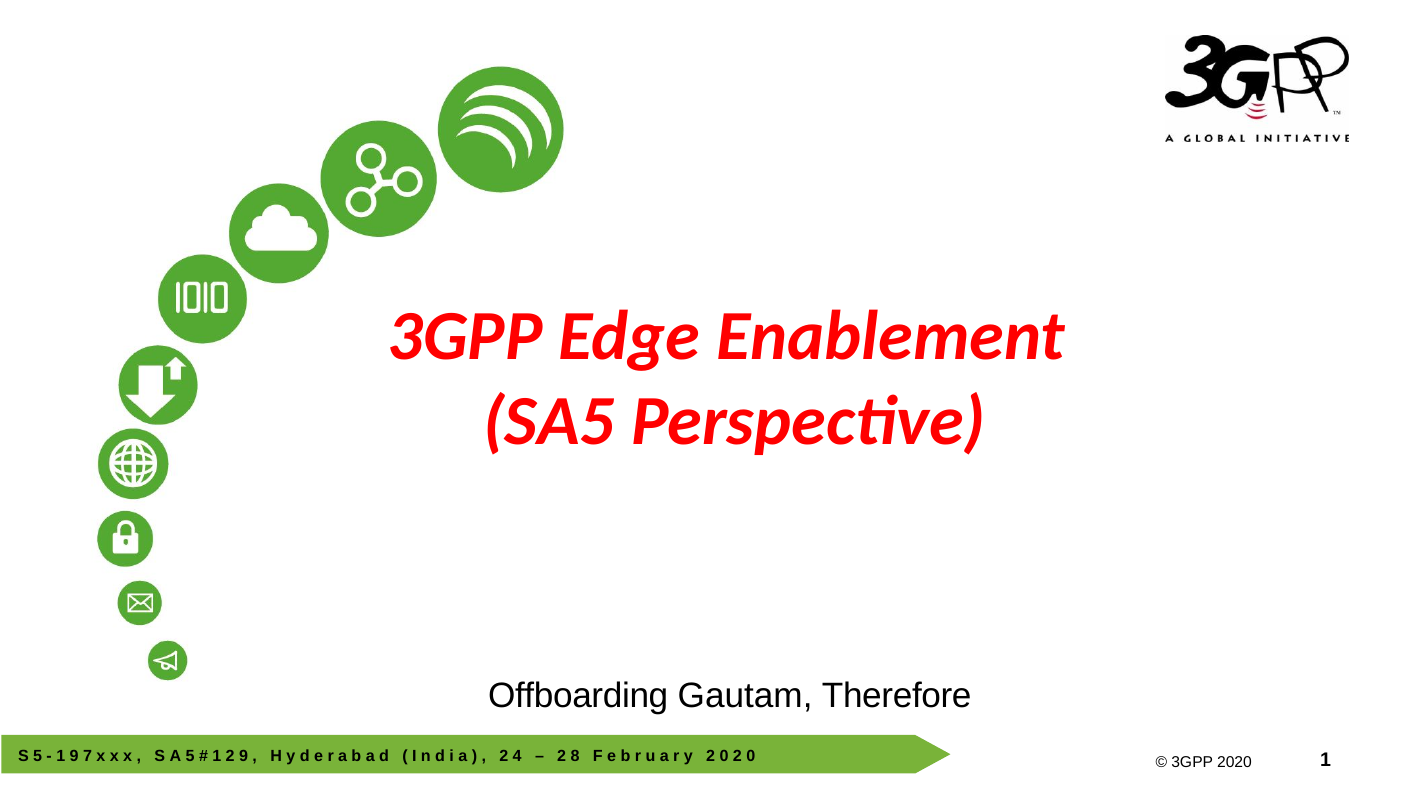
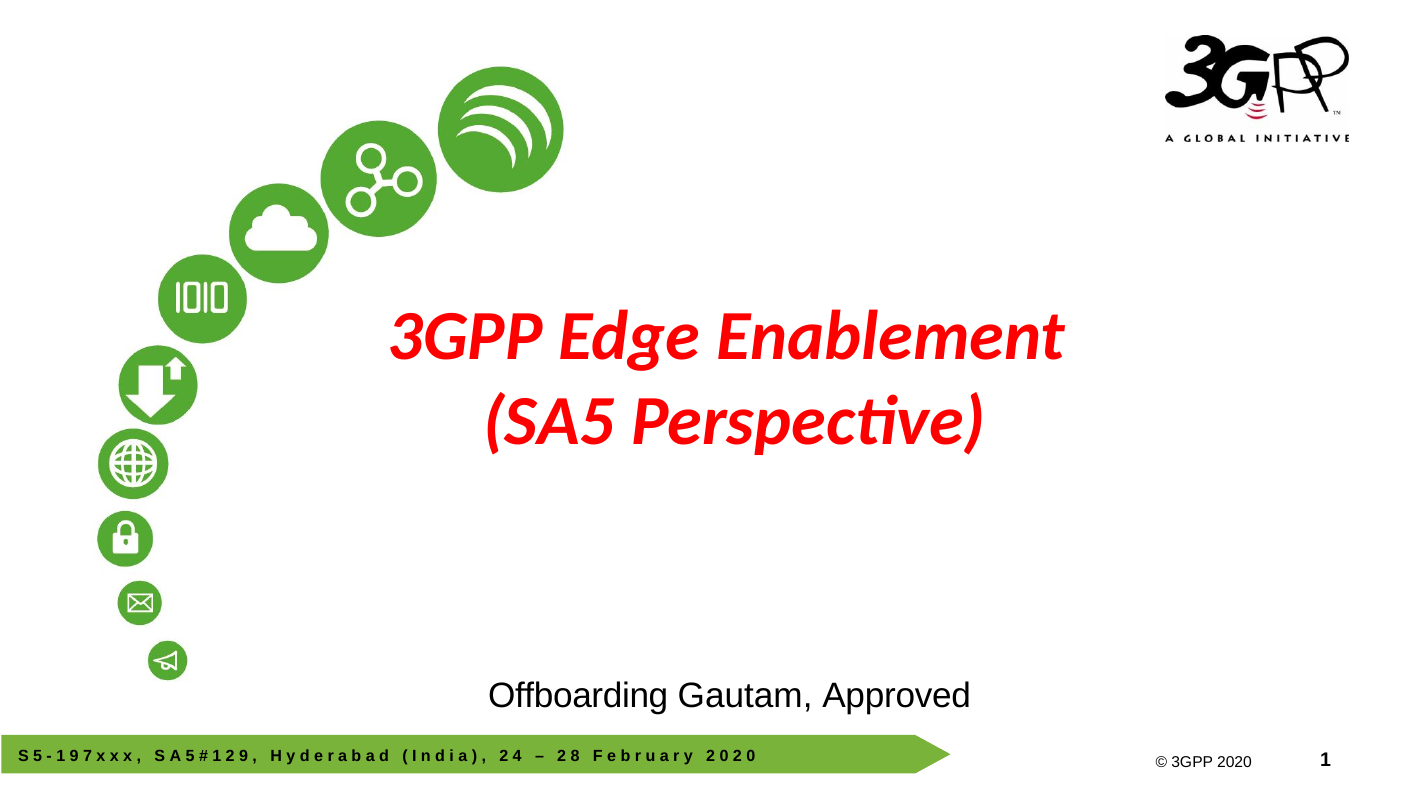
Therefore: Therefore -> Approved
